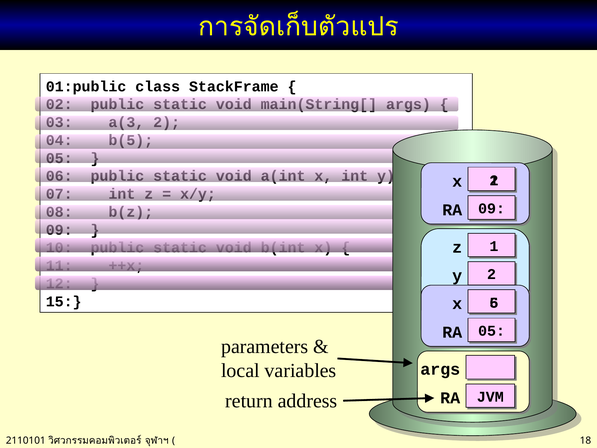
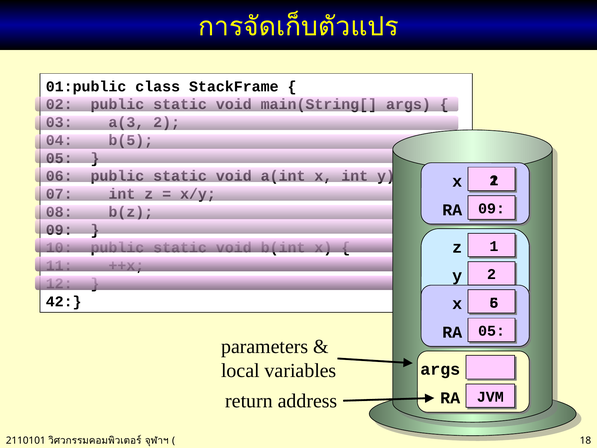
15: 15 -> 42
